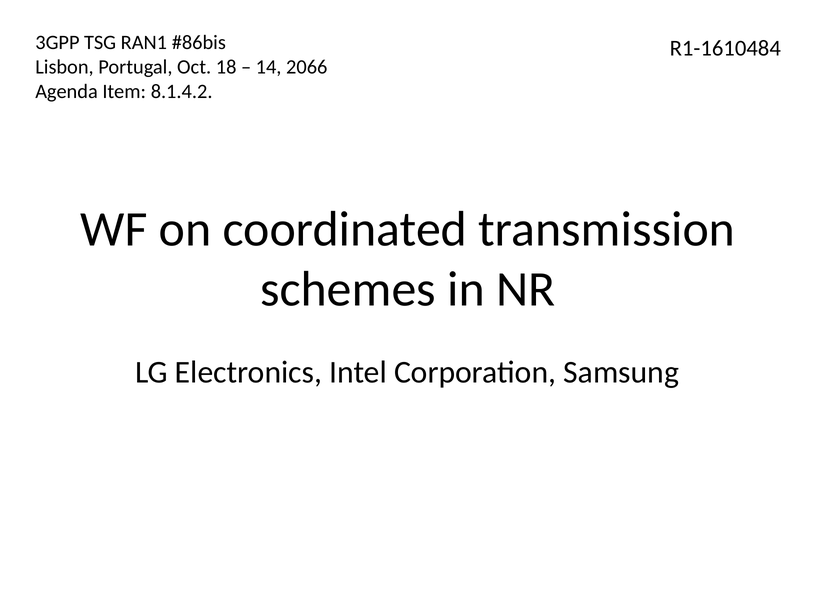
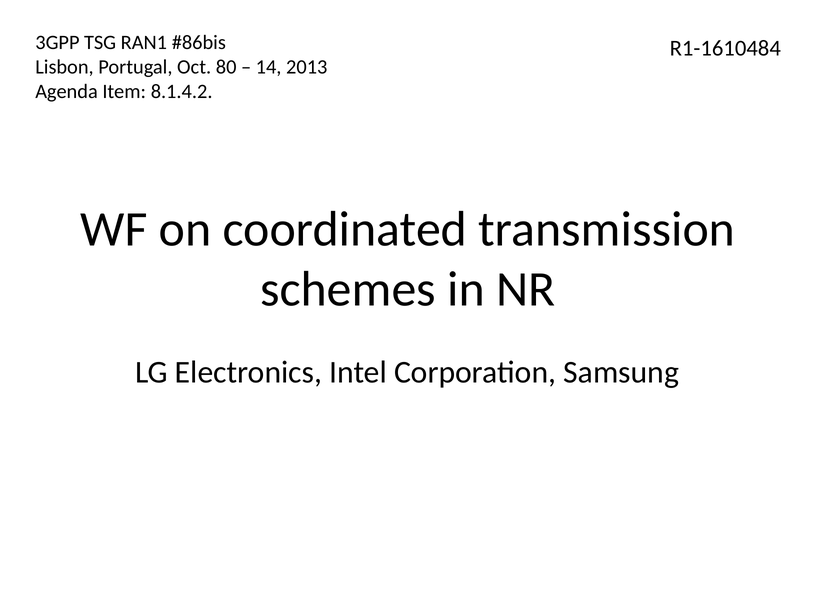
18: 18 -> 80
2066: 2066 -> 2013
